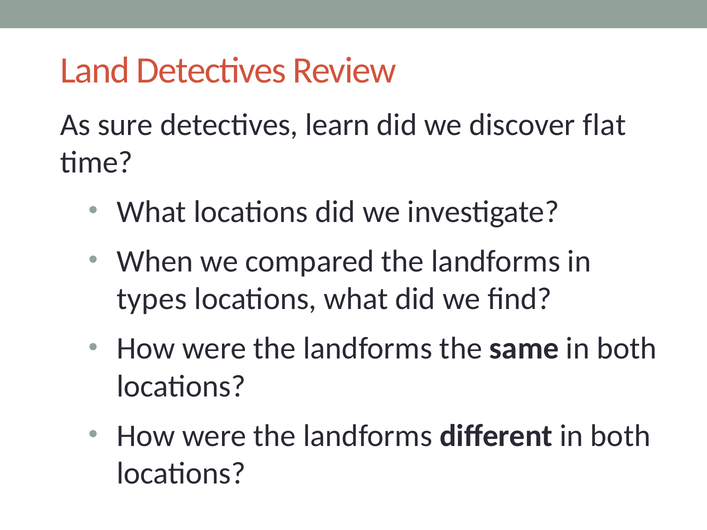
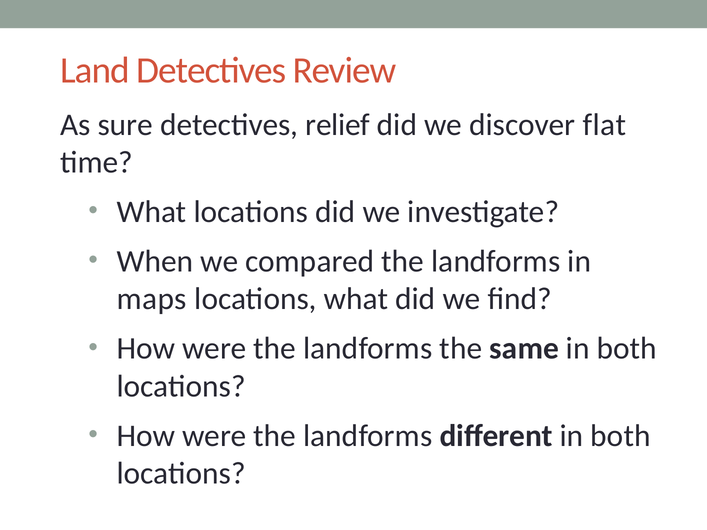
learn: learn -> relief
types: types -> maps
